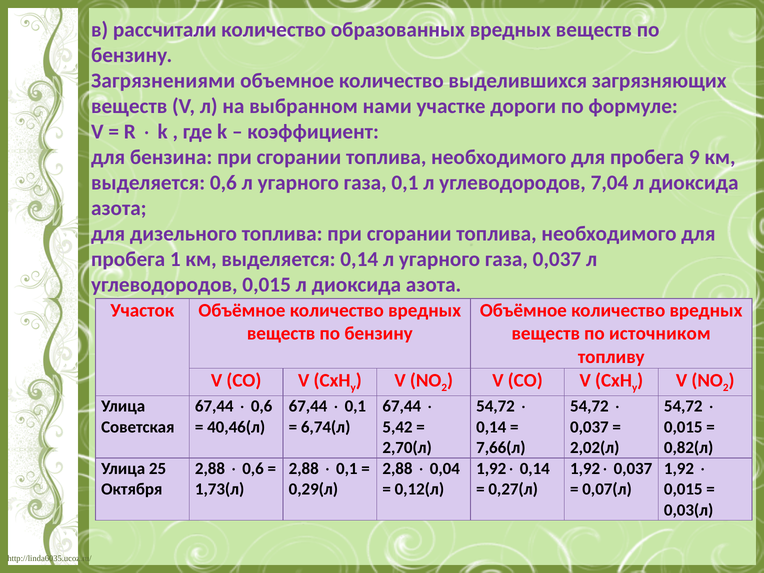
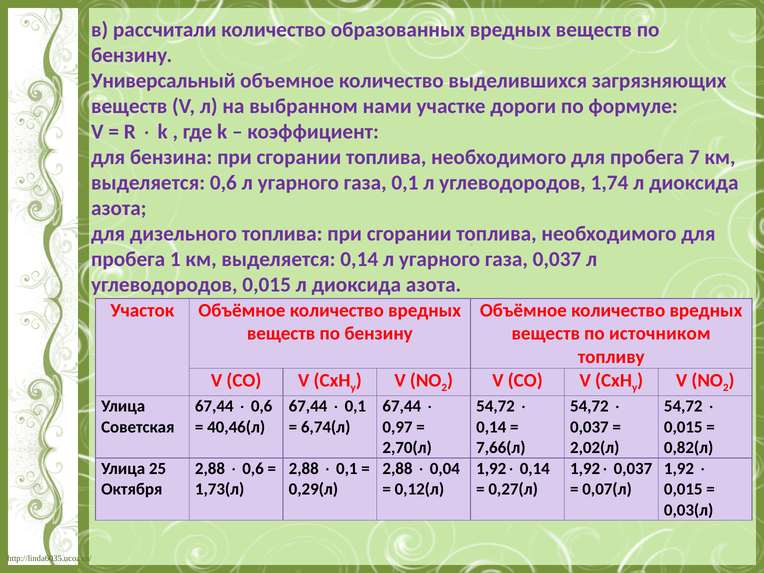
Загрязнениями: Загрязнениями -> Универсальный
9: 9 -> 7
7,04: 7,04 -> 1,74
5,42: 5,42 -> 0,97
